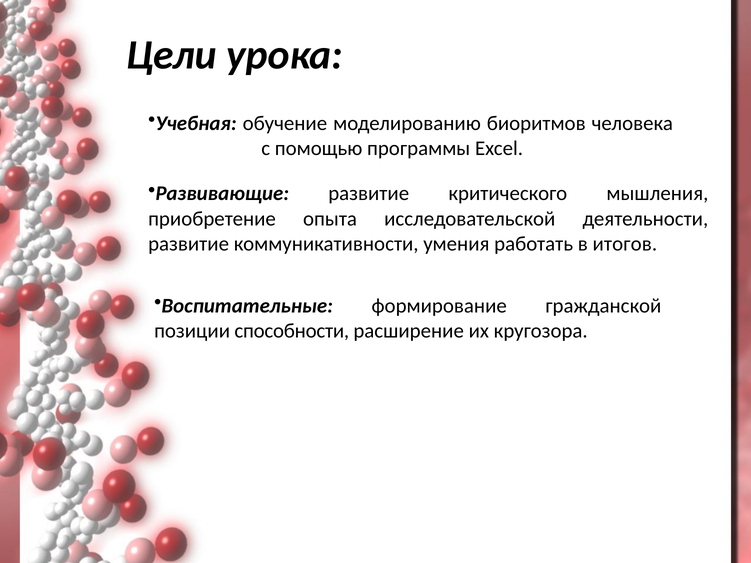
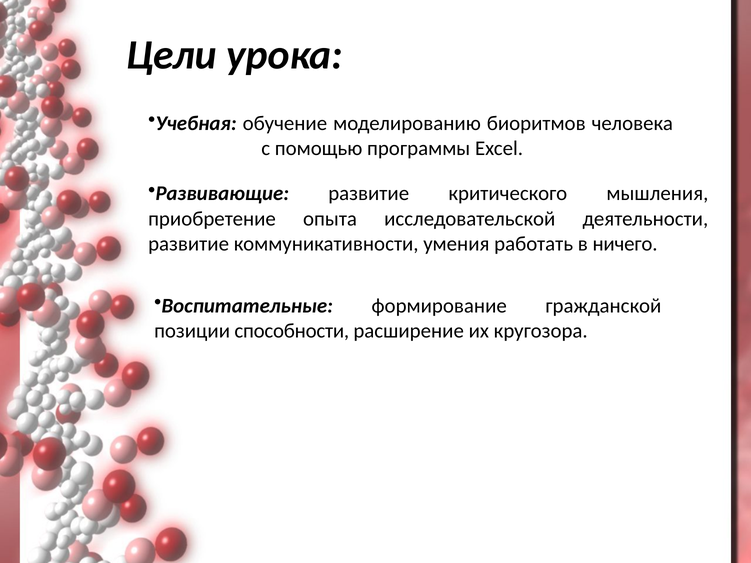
итогов: итогов -> ничего
